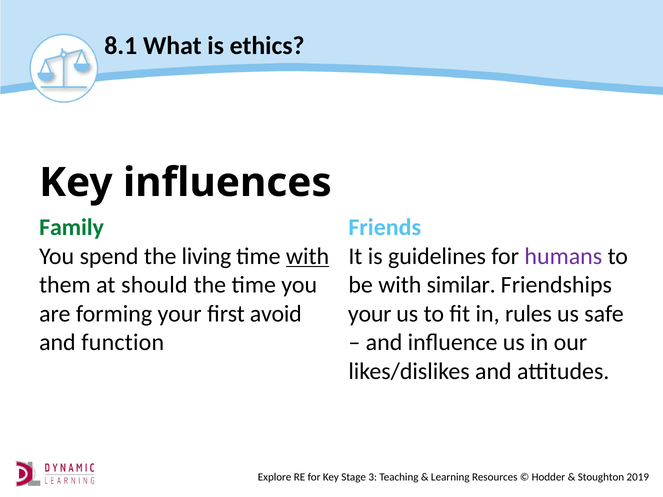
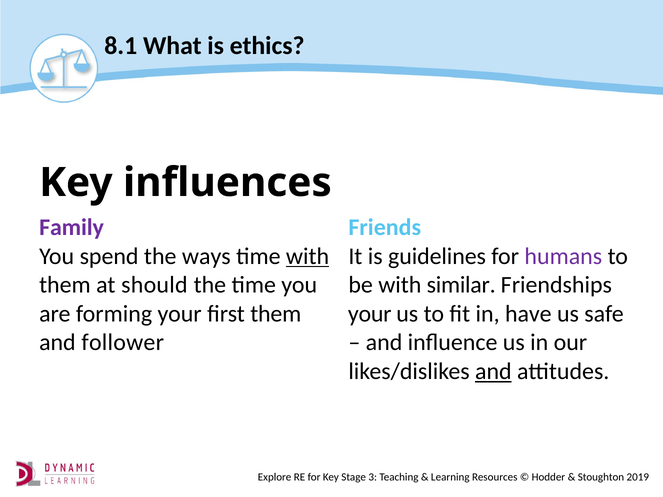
Family colour: green -> purple
living: living -> ways
first avoid: avoid -> them
rules: rules -> have
function: function -> follower
and at (493, 372) underline: none -> present
